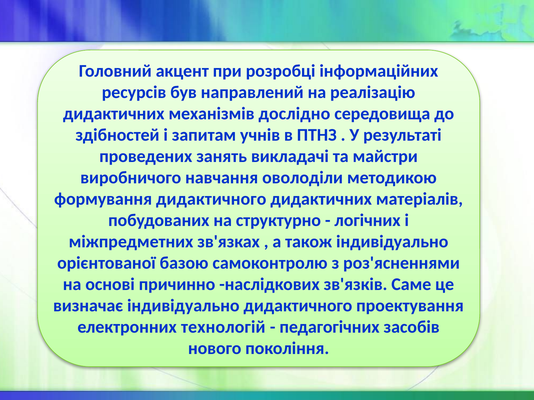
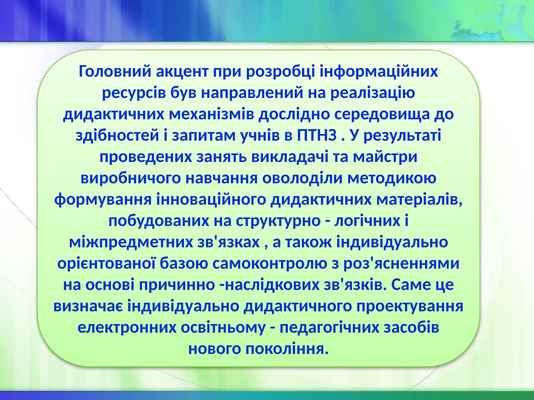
формування дидактичного: дидактичного -> інноваційного
технологій: технологій -> освітньому
